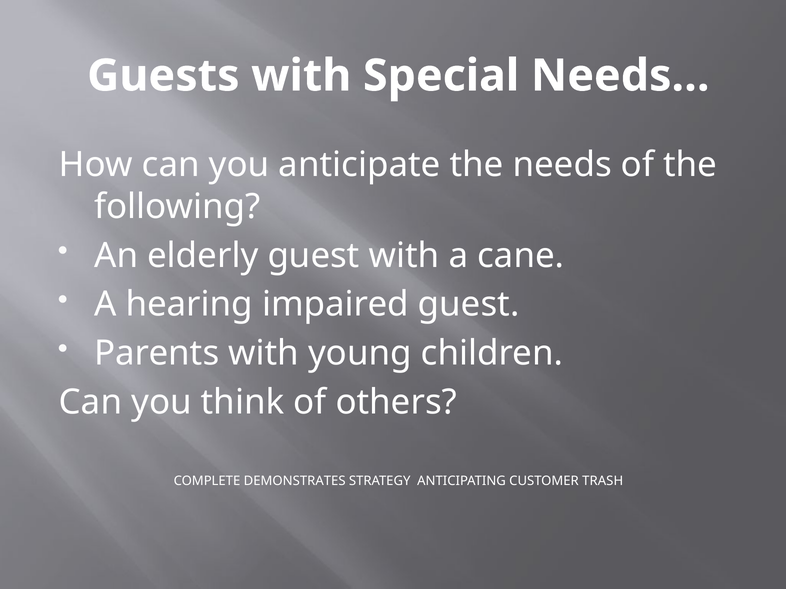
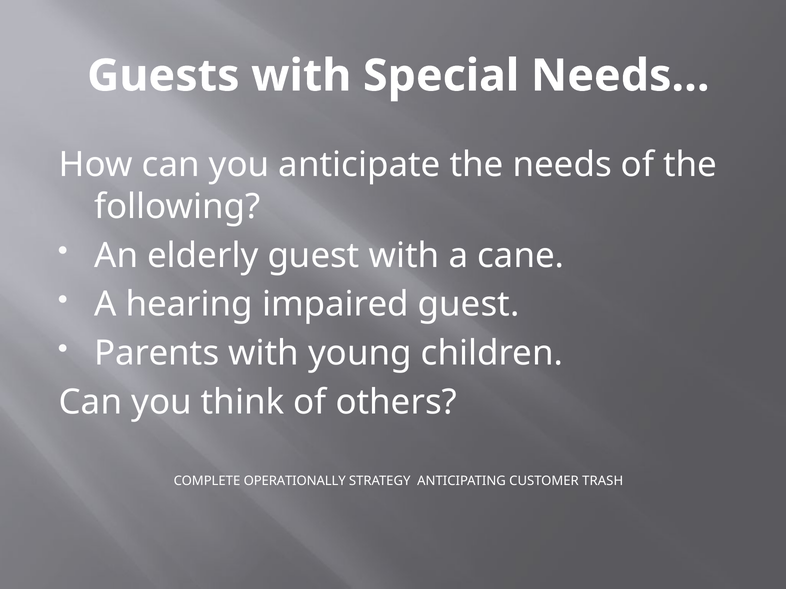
DEMONSTRATES: DEMONSTRATES -> OPERATIONALLY
